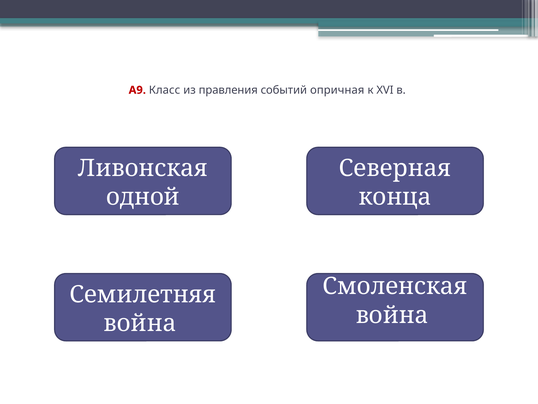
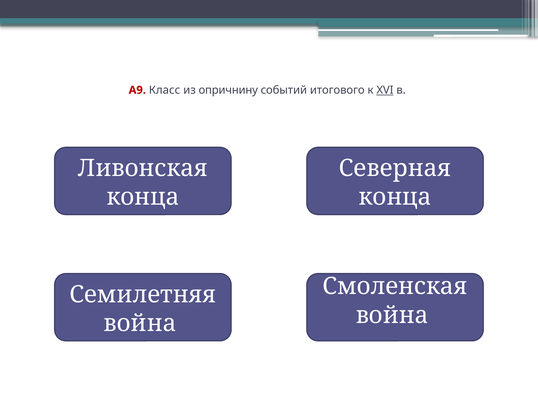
правления: правления -> опричнину
опричная: опричная -> итогового
XVI underline: none -> present
одной at (143, 197): одной -> конца
